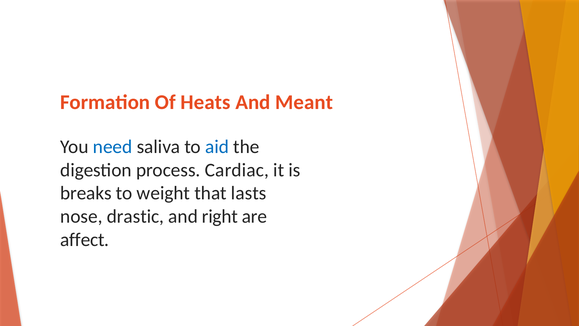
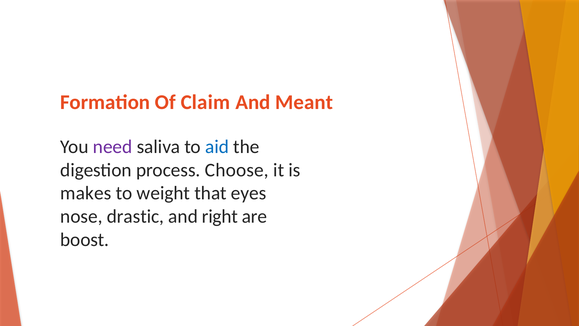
Heats: Heats -> Claim
need colour: blue -> purple
Cardiac: Cardiac -> Choose
breaks: breaks -> makes
lasts: lasts -> eyes
affect: affect -> boost
